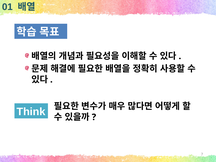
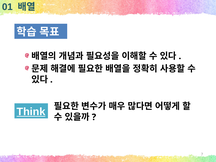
Think underline: none -> present
